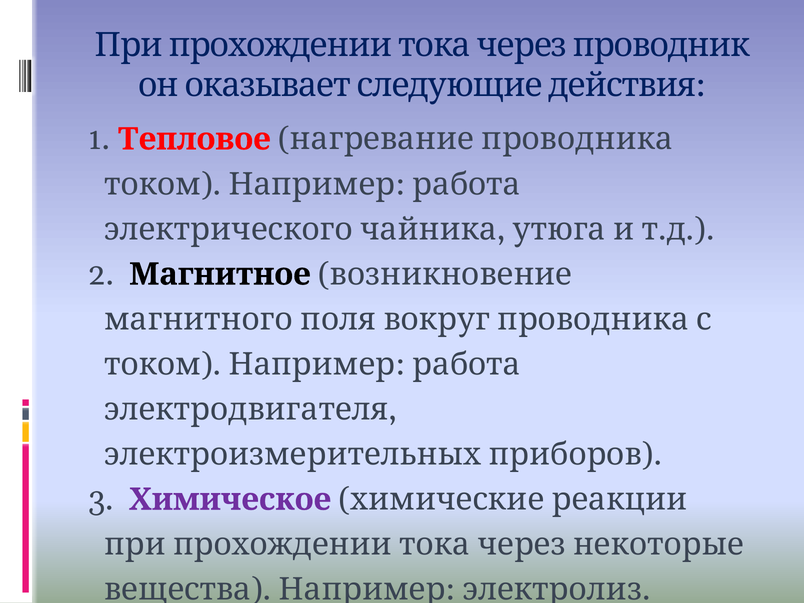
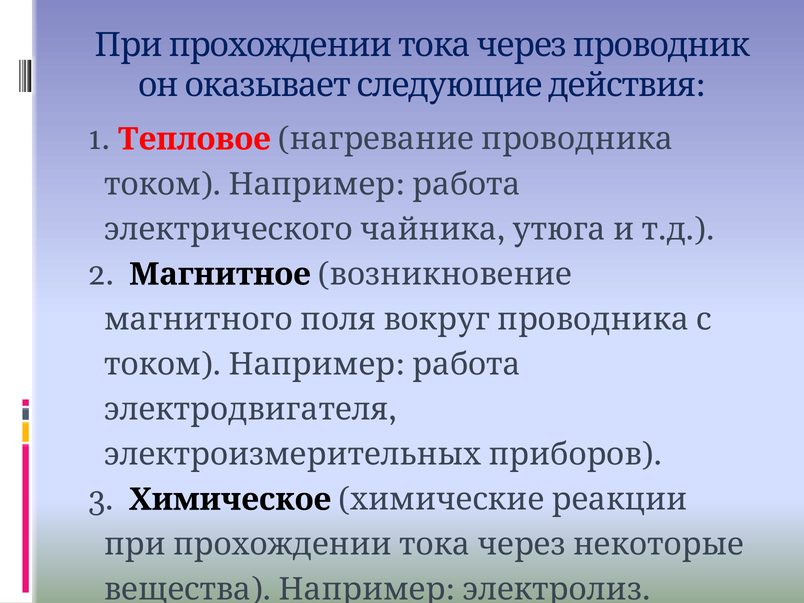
Химическое colour: purple -> black
